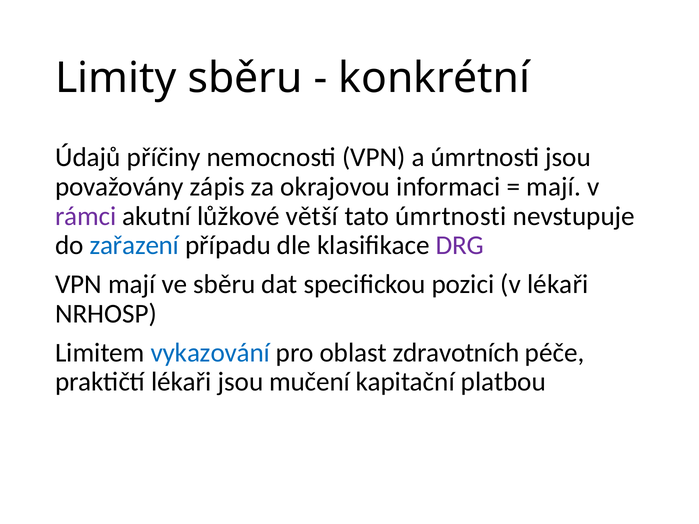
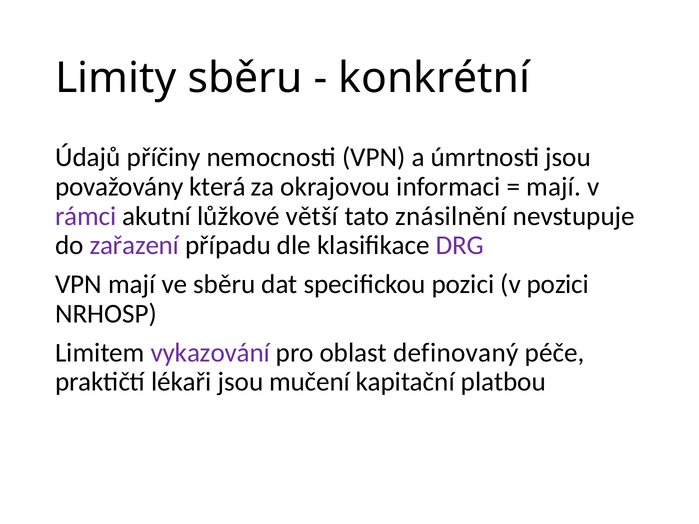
zápis: zápis -> která
tato úmrtnosti: úmrtnosti -> znásilnění
zařazení colour: blue -> purple
v lékaři: lékaři -> pozici
vykazování colour: blue -> purple
zdravotních: zdravotních -> definovaný
